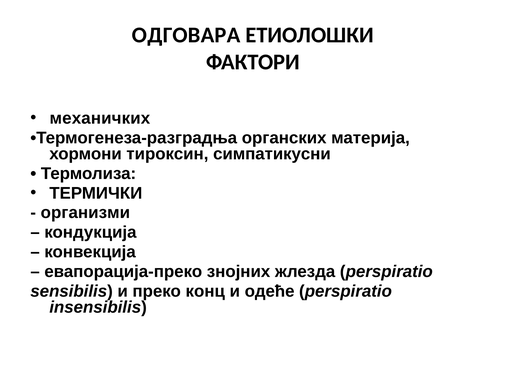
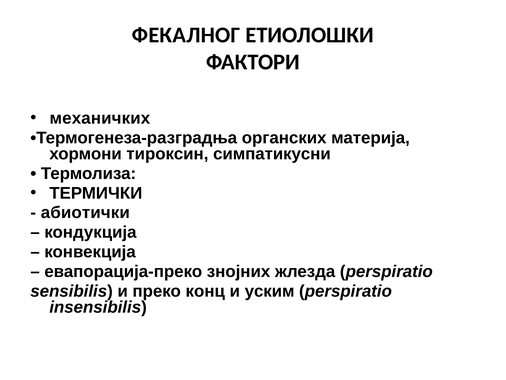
ОДГОВАРА: ОДГОВАРА -> ФЕКАЛНОГ
организми: организми -> абиотички
одеће: одеће -> уским
